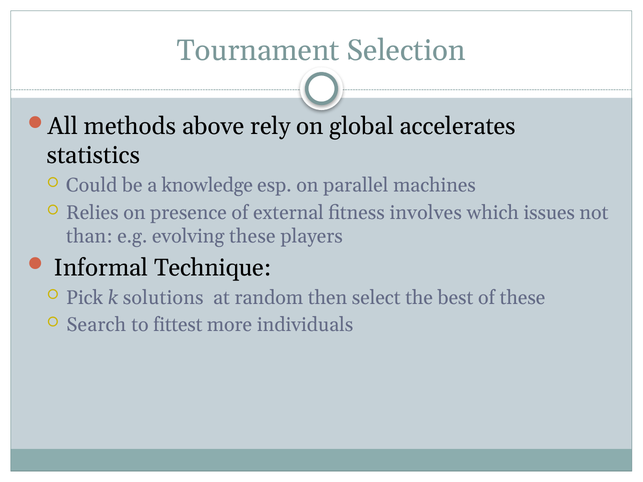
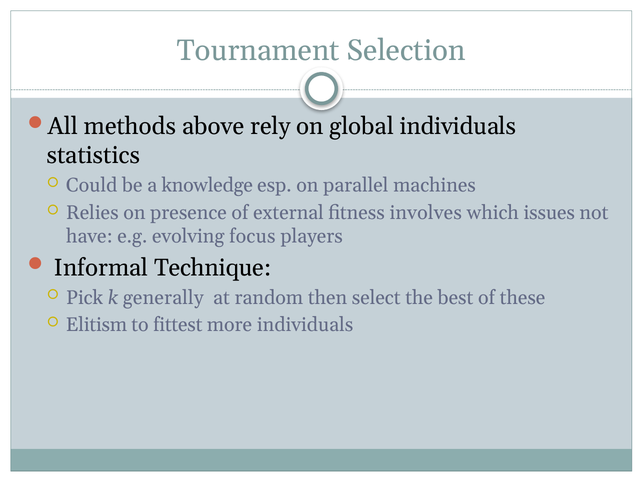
global accelerates: accelerates -> individuals
than: than -> have
evolving these: these -> focus
solutions: solutions -> generally
Search: Search -> Elitism
